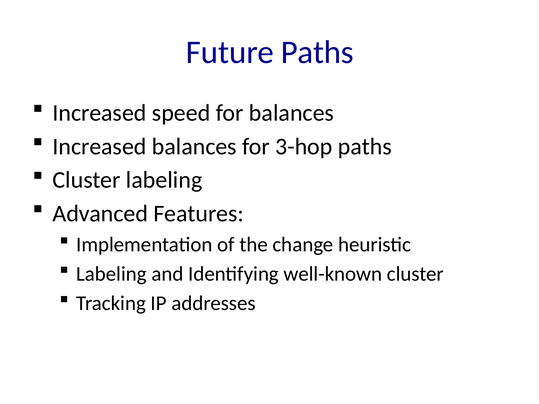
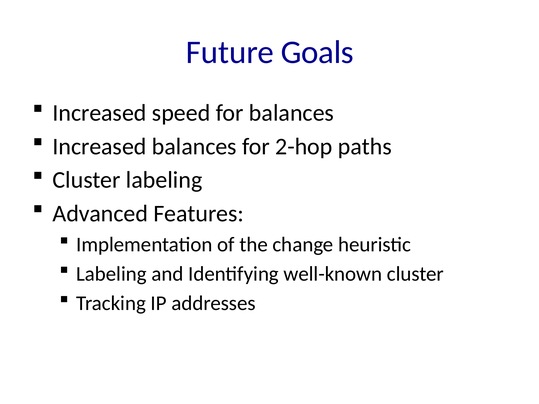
Future Paths: Paths -> Goals
3-hop: 3-hop -> 2-hop
